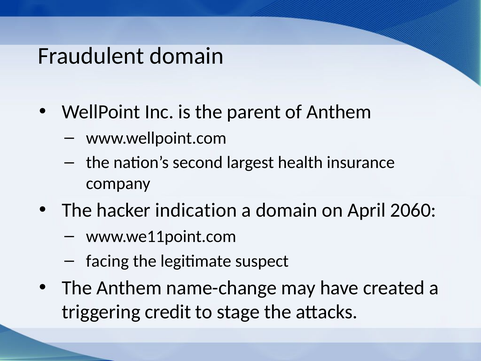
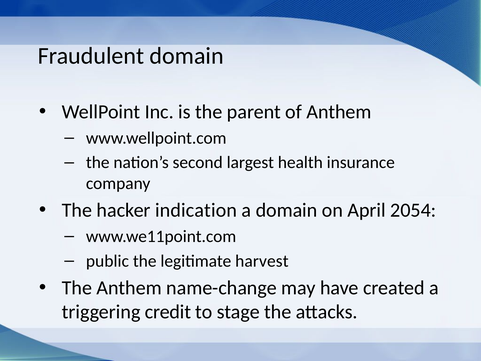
2060: 2060 -> 2054
facing: facing -> public
suspect: suspect -> harvest
